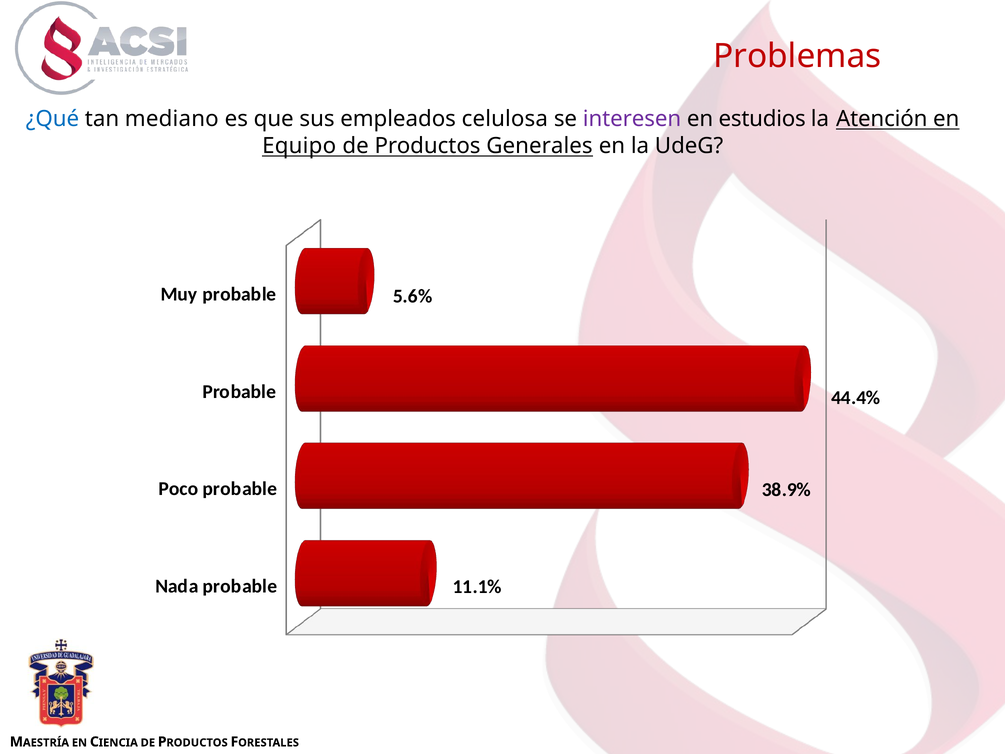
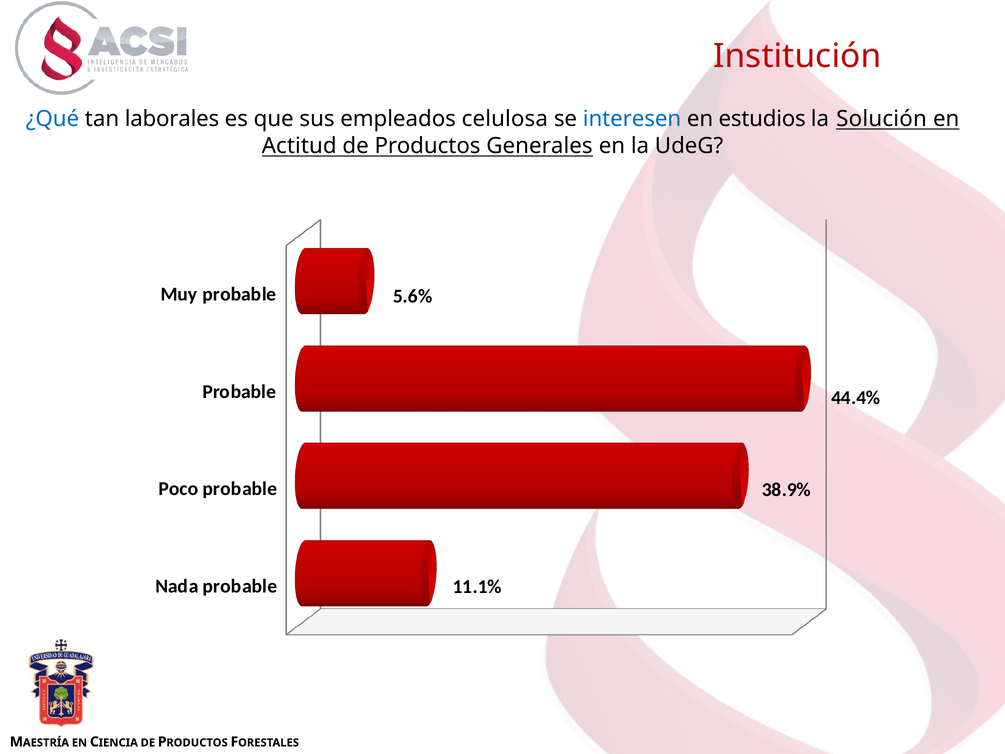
Problemas: Problemas -> Institución
mediano: mediano -> laborales
interesen colour: purple -> blue
Atención: Atención -> Solución
Equipo: Equipo -> Actitud
